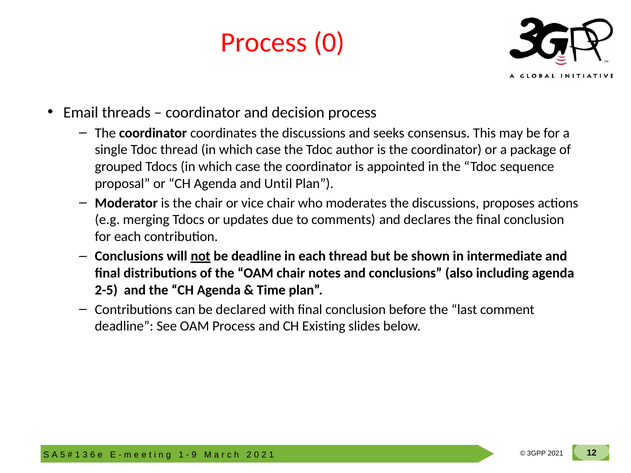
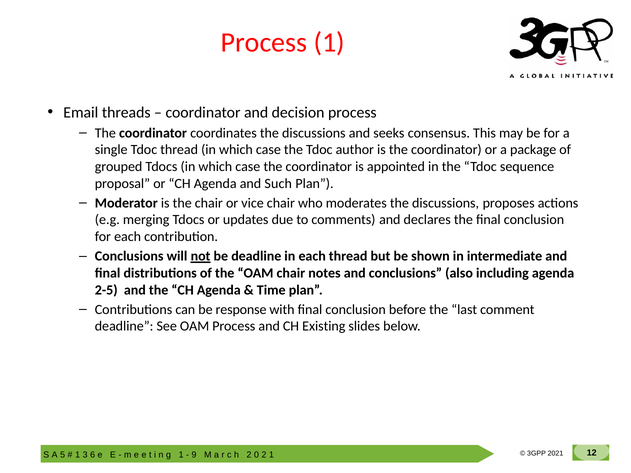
Process 0: 0 -> 1
Until: Until -> Such
declared: declared -> response
